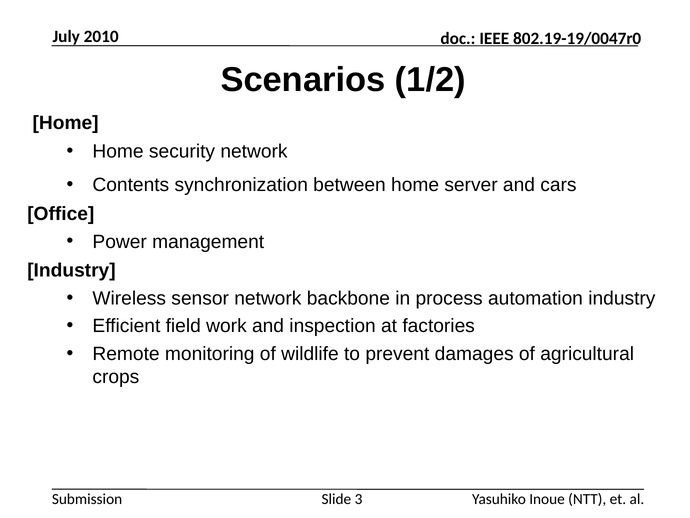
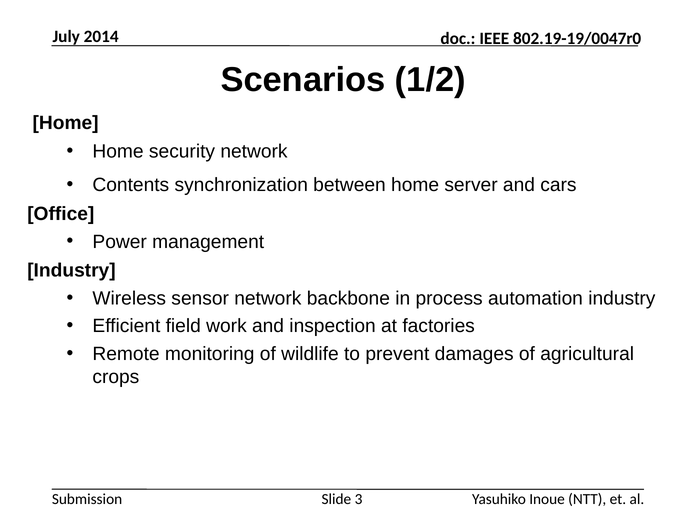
2010: 2010 -> 2014
